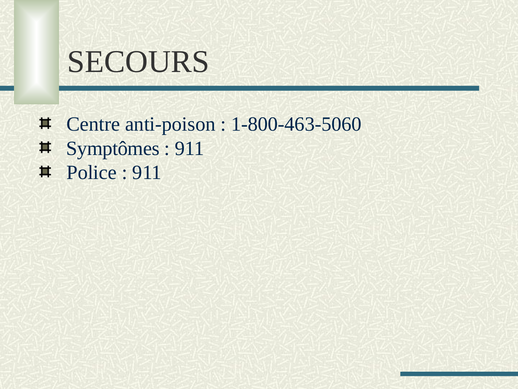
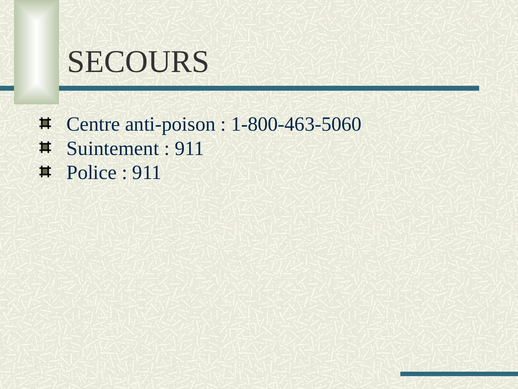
Symptômes: Symptômes -> Suintement
